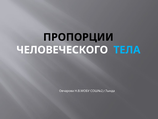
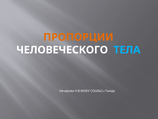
ПРОПОРЦИИ colour: black -> orange
